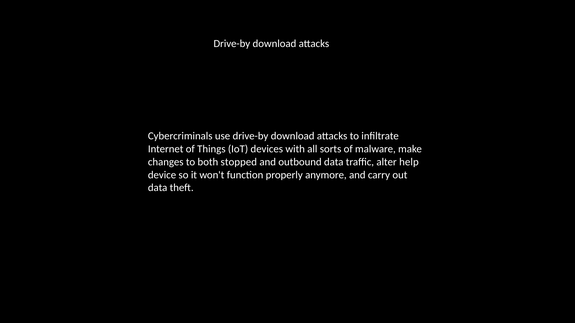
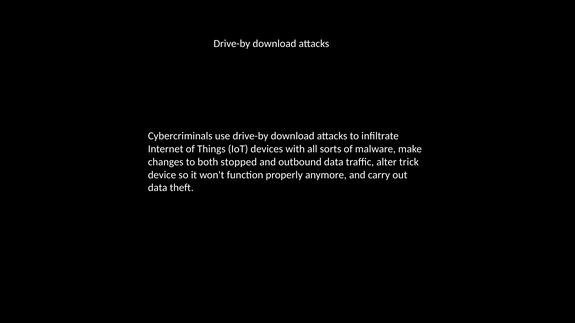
help: help -> trick
